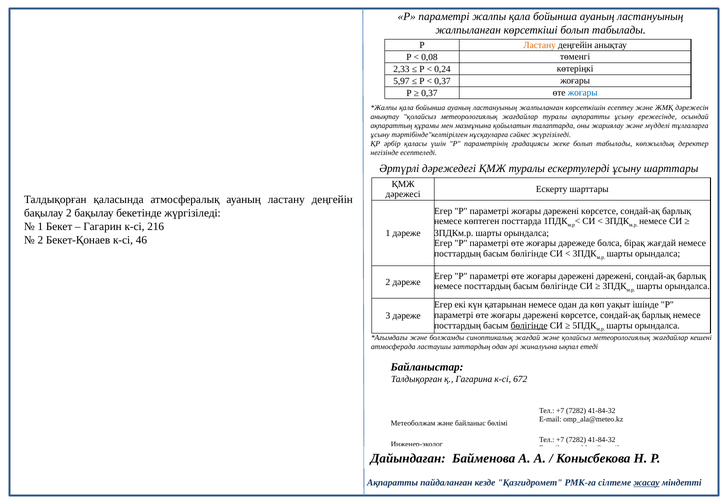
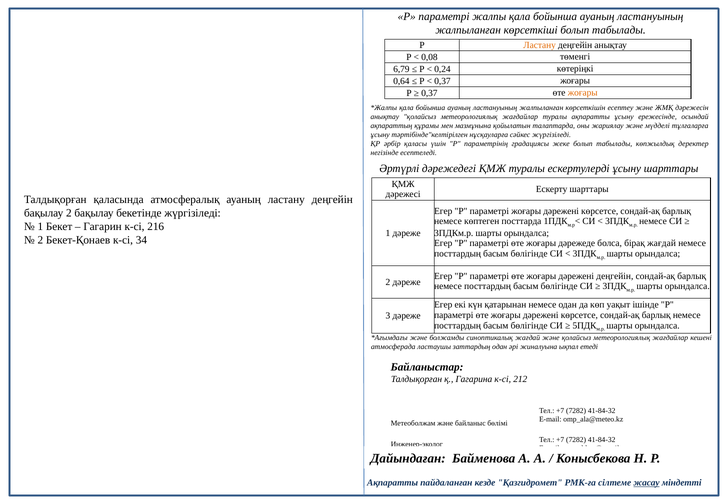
2,33: 2,33 -> 6,79
5,97: 5,97 -> 0,64
жоғары at (583, 93) colour: blue -> orange
46: 46 -> 34
дәрежені дәрежені: дәрежені -> деңгейін
бөлігінде at (529, 325) underline: present -> none
672: 672 -> 212
